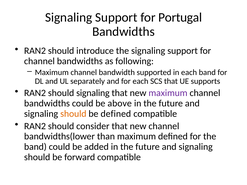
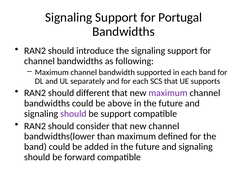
should signaling: signaling -> different
should at (73, 114) colour: orange -> purple
be defined: defined -> support
